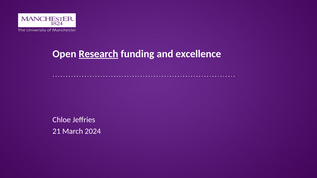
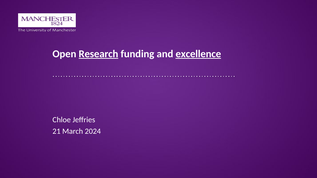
excellence underline: none -> present
